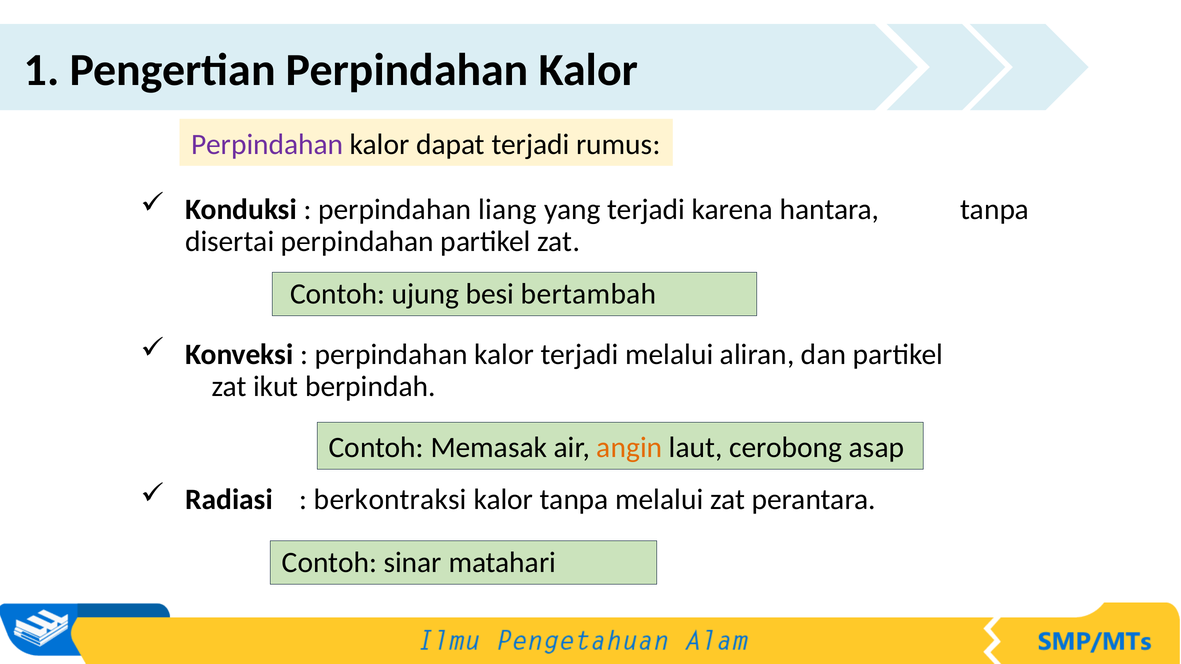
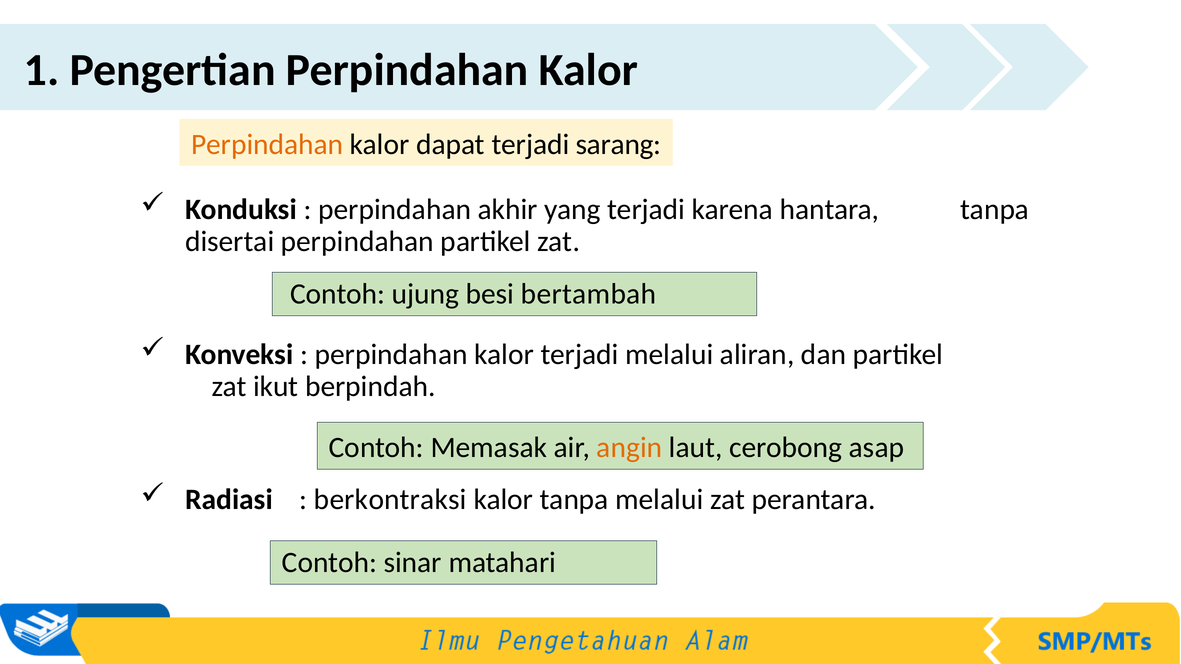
Perpindahan at (267, 144) colour: purple -> orange
rumus: rumus -> sarang
liang: liang -> akhir
